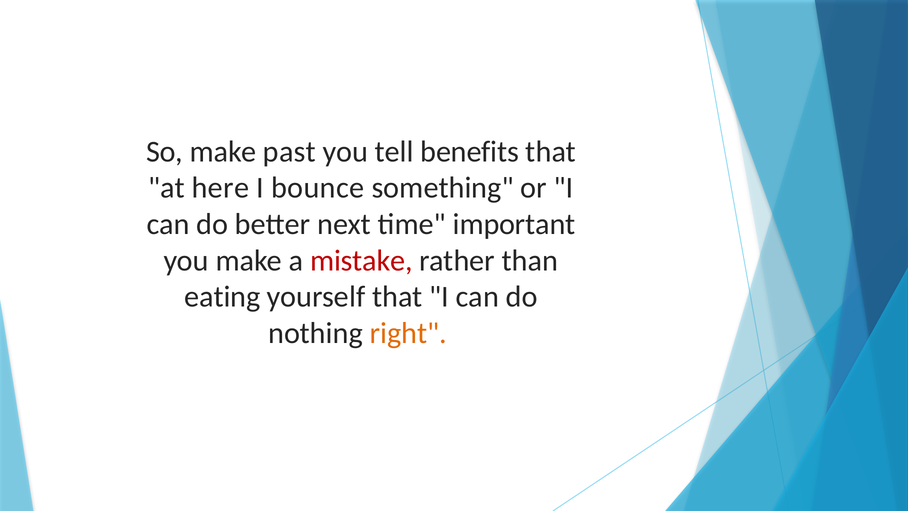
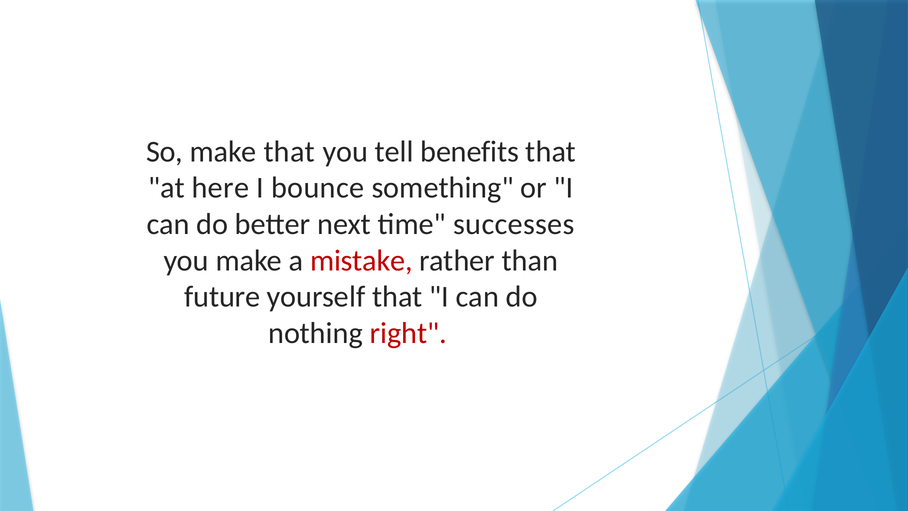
make past: past -> that
important: important -> successes
eating: eating -> future
right colour: orange -> red
